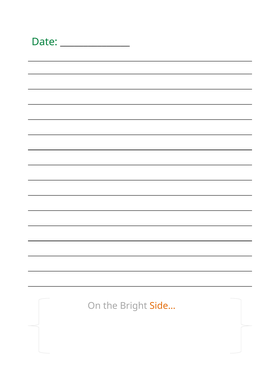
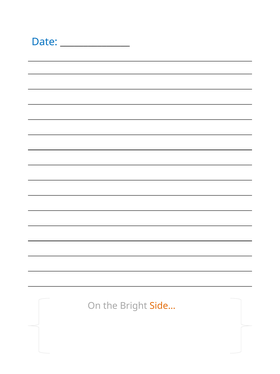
Date colour: green -> blue
